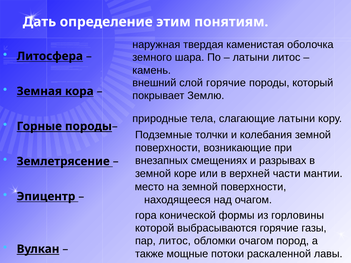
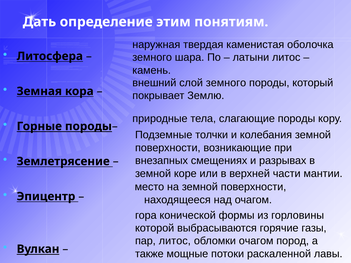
слой горячие: горячие -> земного
слагающие латыни: латыни -> породы
